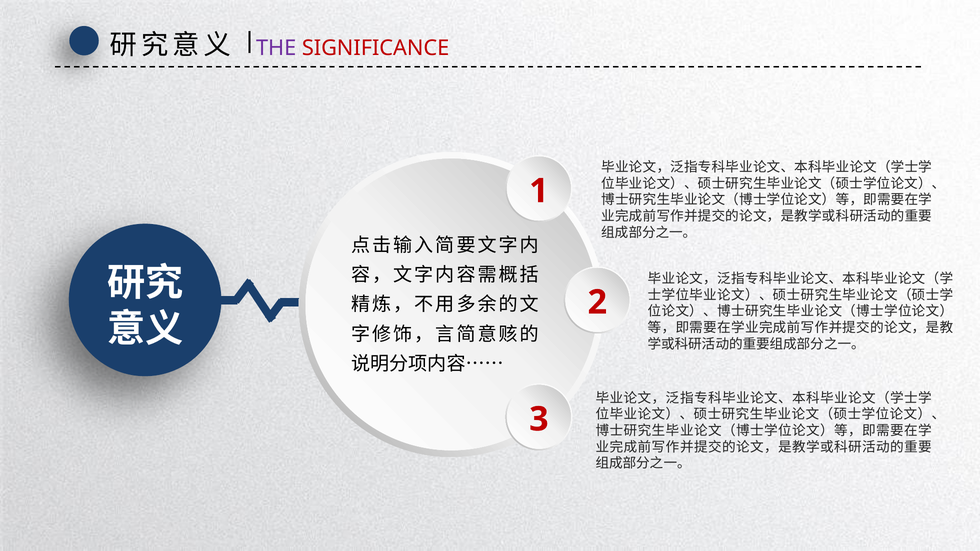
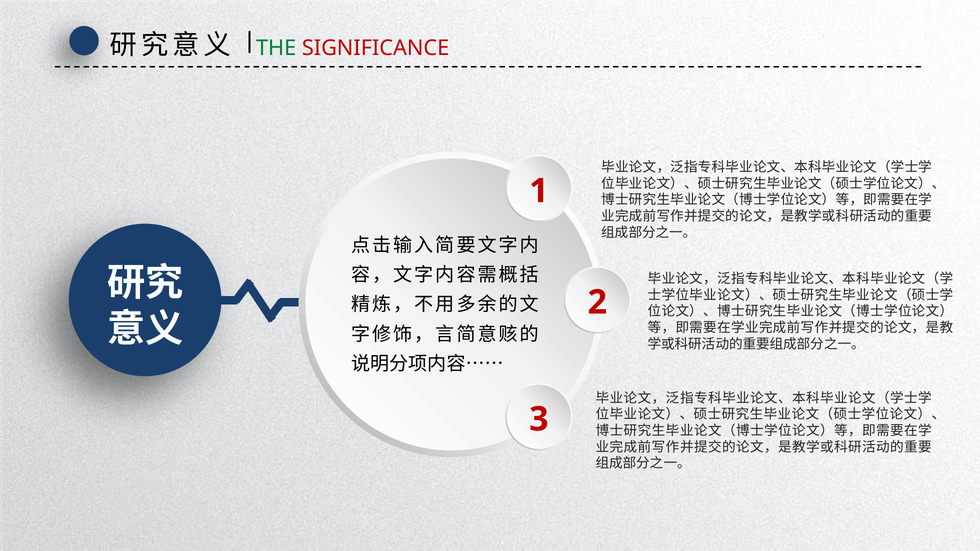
THE colour: purple -> green
